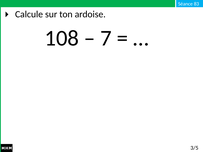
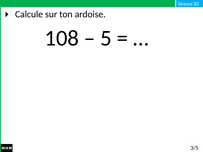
7: 7 -> 5
